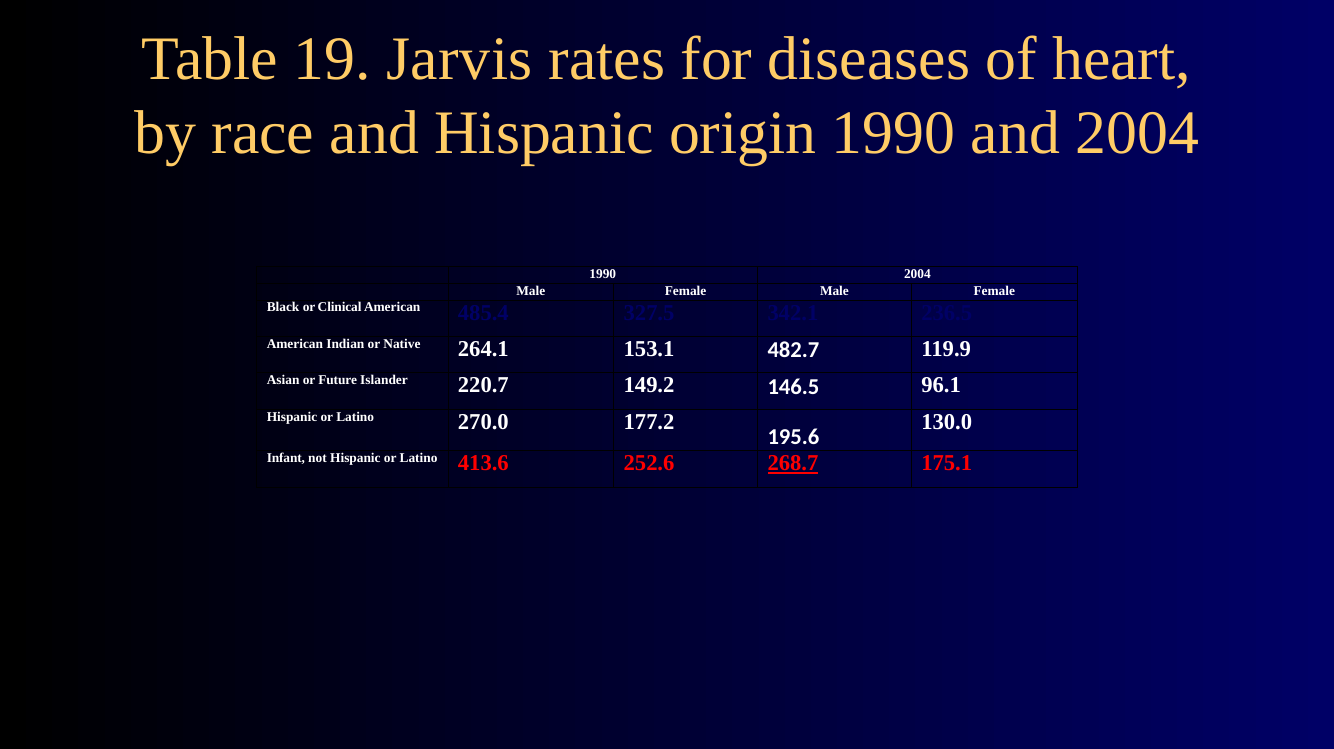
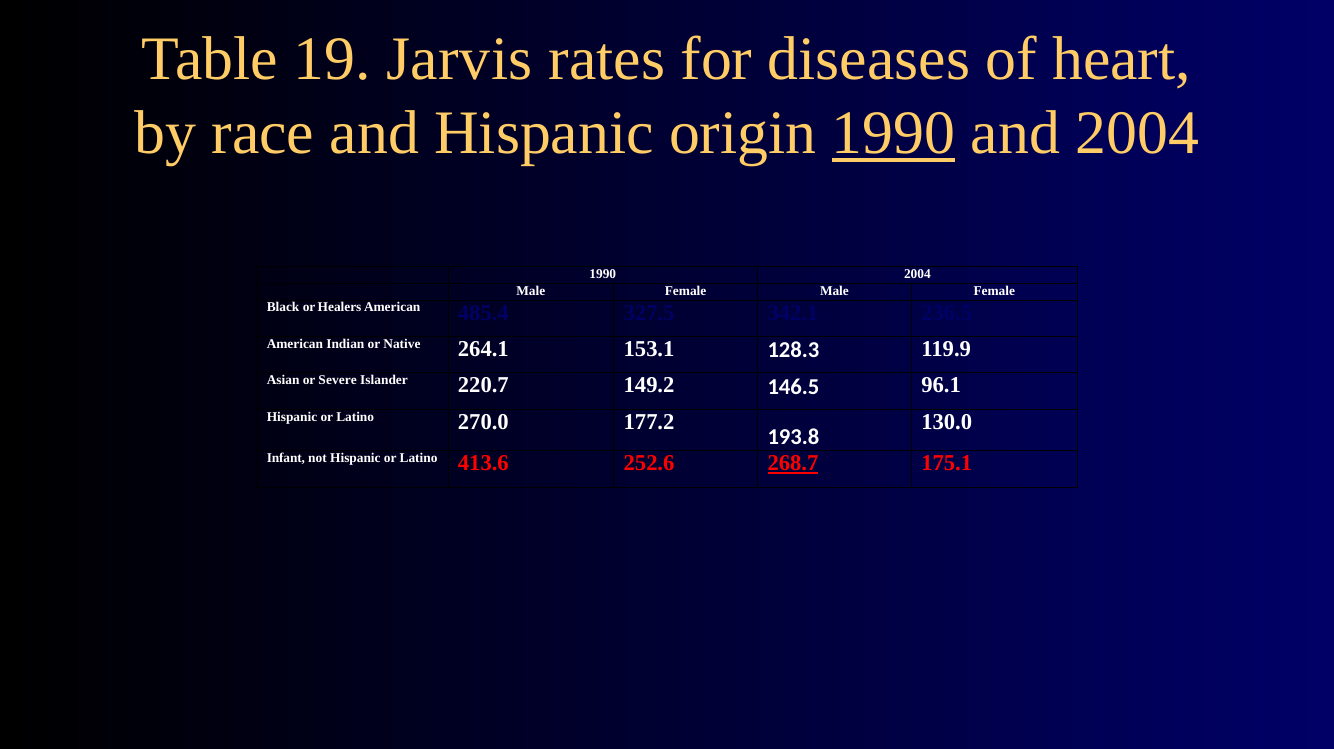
1990 at (894, 133) underline: none -> present
Clinical: Clinical -> Healers
482.7: 482.7 -> 128.3
Future: Future -> Severe
195.6: 195.6 -> 193.8
